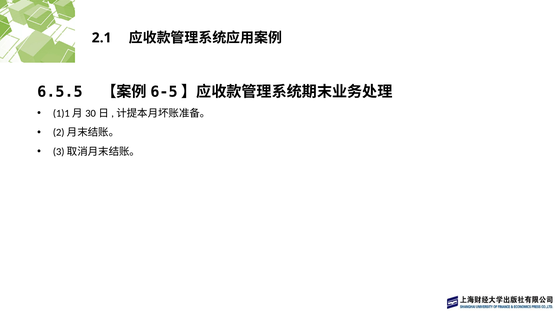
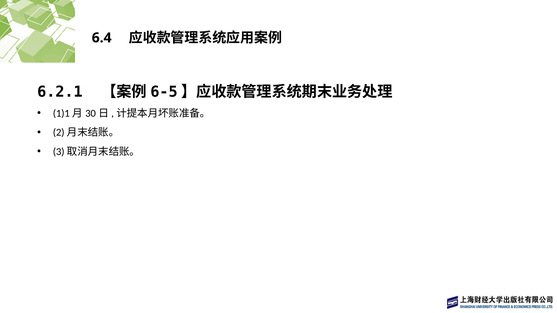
2.1: 2.1 -> 6.4
6.5.5: 6.5.5 -> 6.2.1
